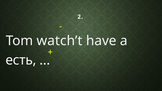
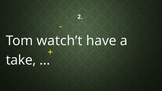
есть: есть -> take
